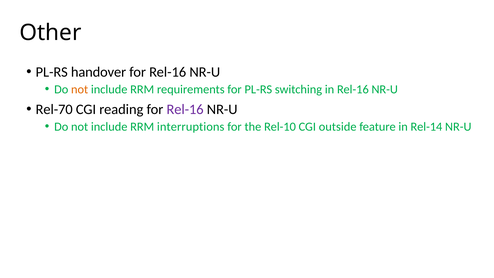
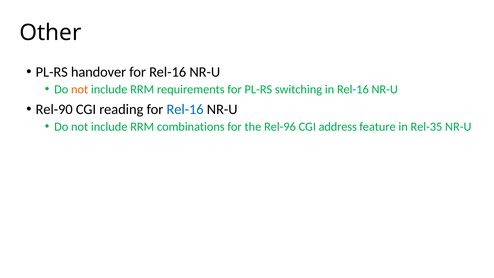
Rel-70: Rel-70 -> Rel-90
Rel-16 at (185, 109) colour: purple -> blue
interruptions: interruptions -> combinations
Rel-10: Rel-10 -> Rel-96
outside: outside -> address
Rel-14: Rel-14 -> Rel-35
